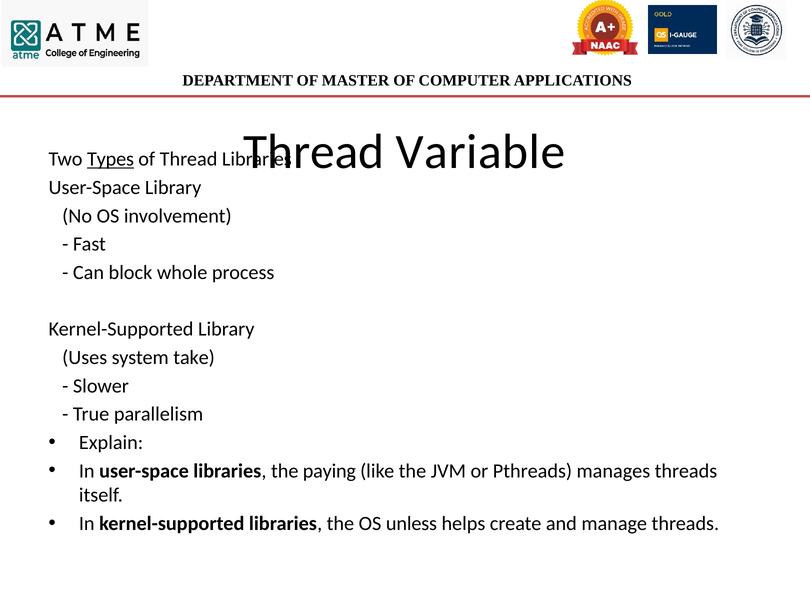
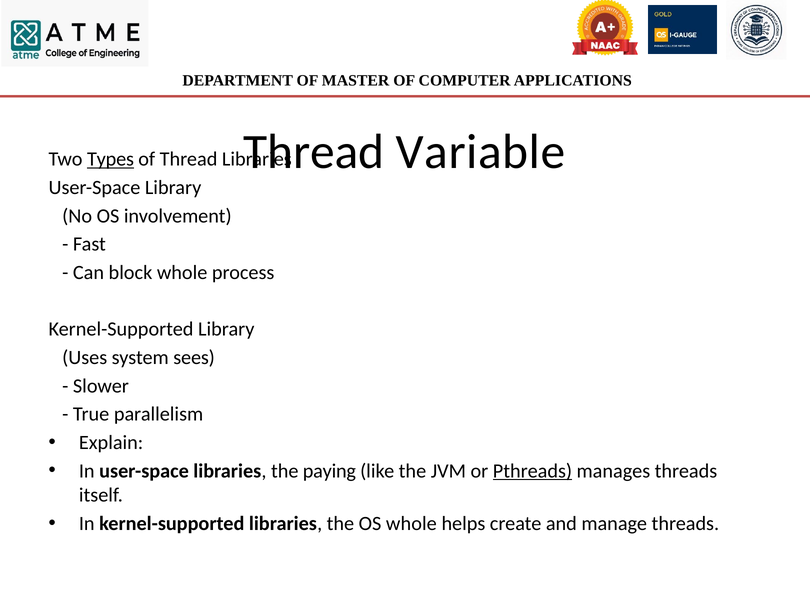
take: take -> sees
Pthreads underline: none -> present
OS unless: unless -> whole
